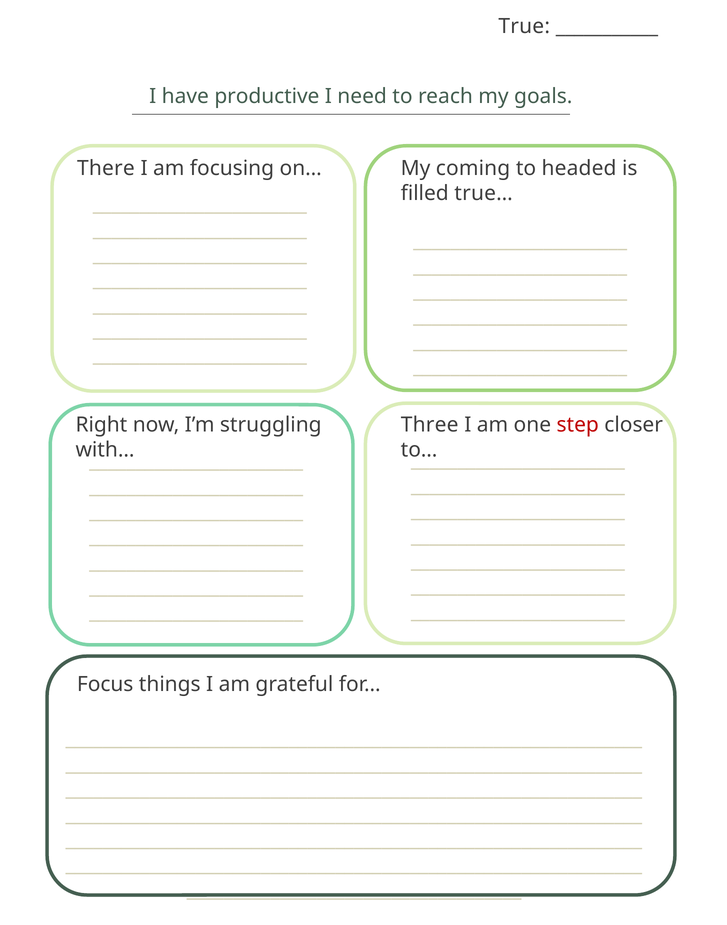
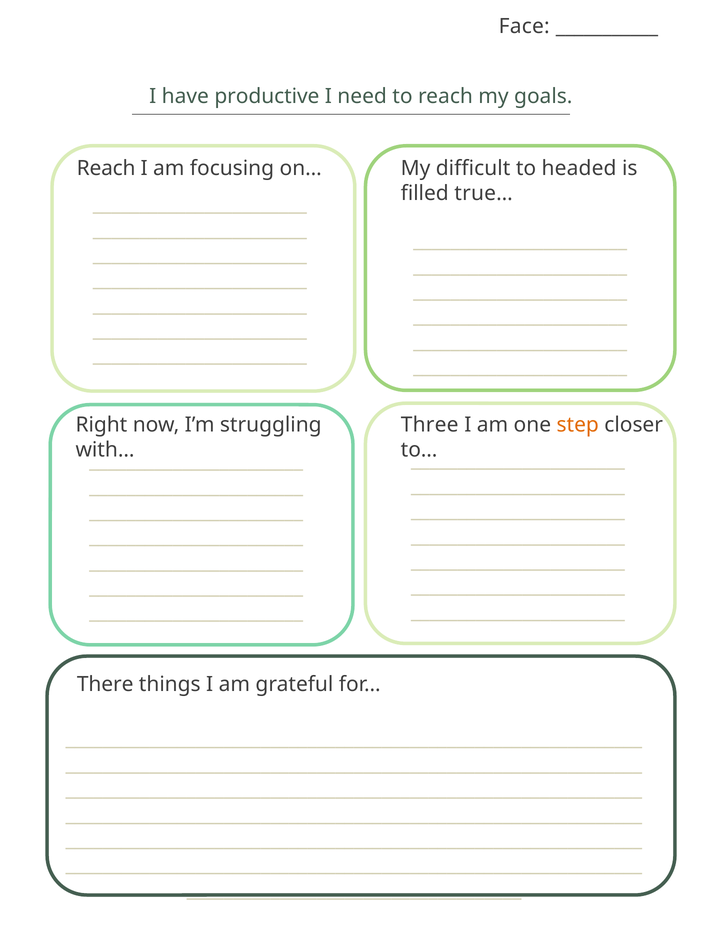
True: True -> Face
There at (106, 168): There -> Reach
coming: coming -> difficult
step colour: red -> orange
Focus: Focus -> There
